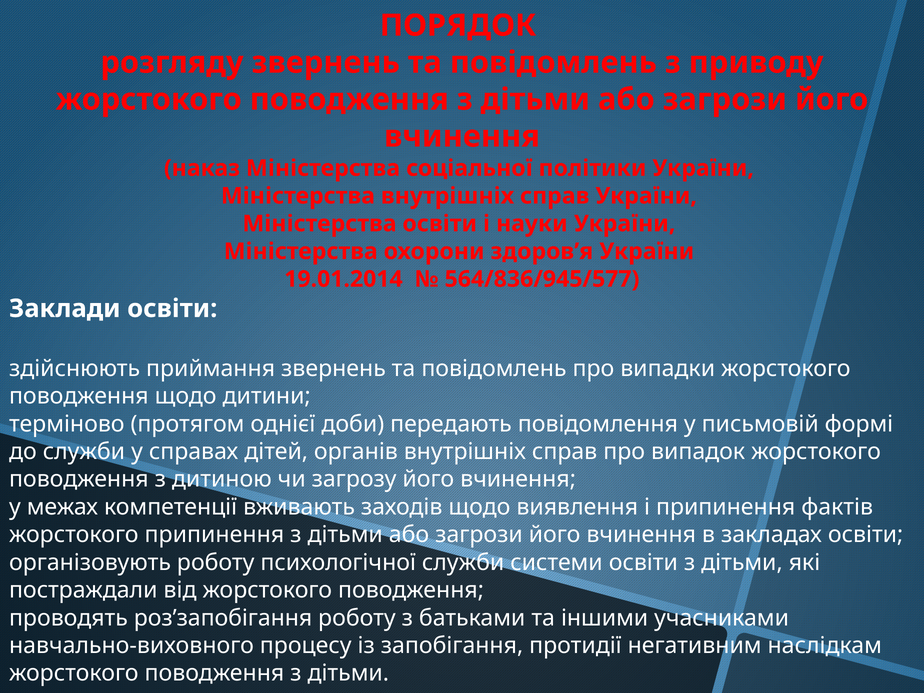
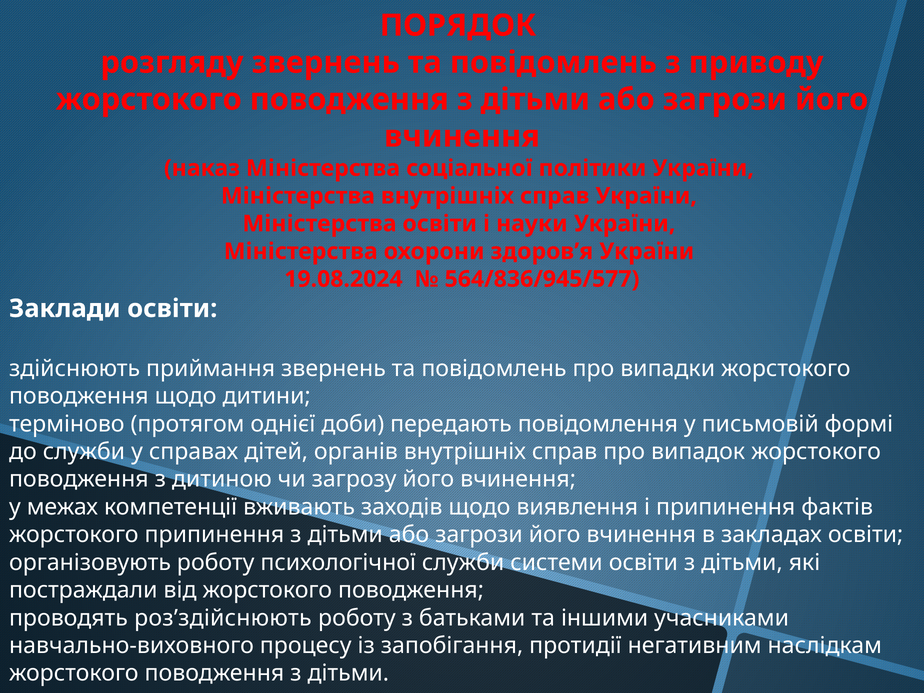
19.01.2014: 19.01.2014 -> 19.08.2024
роз’запобігання: роз’запобігання -> роз’здійснюють
